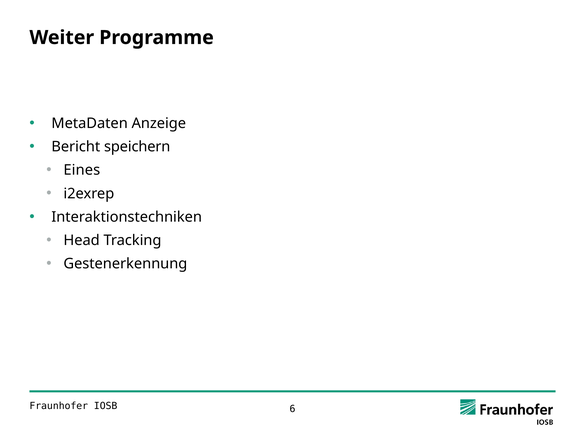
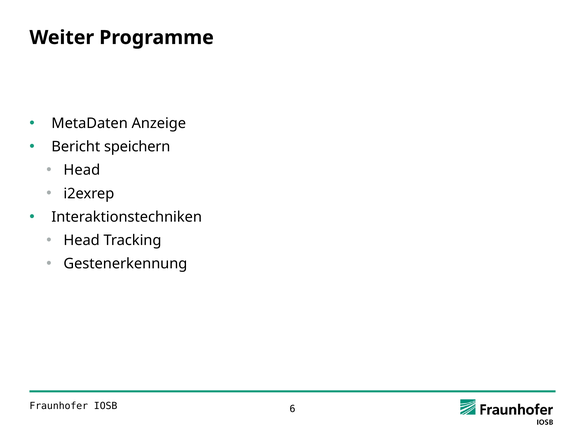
Eines at (82, 170): Eines -> Head
